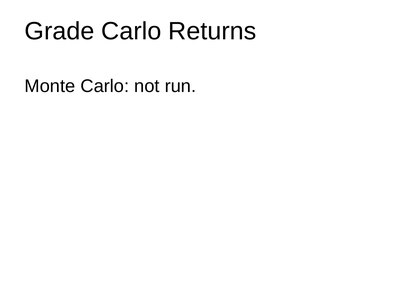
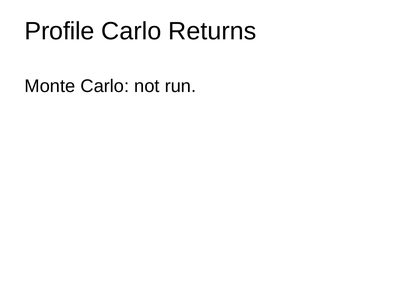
Grade: Grade -> Profile
